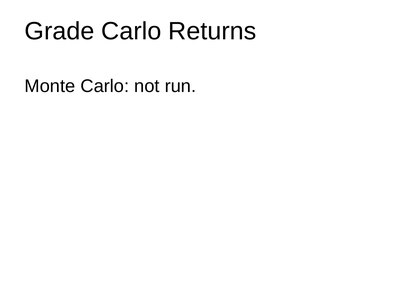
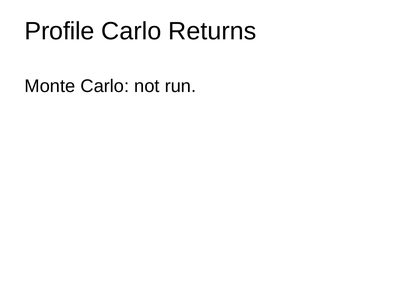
Grade: Grade -> Profile
